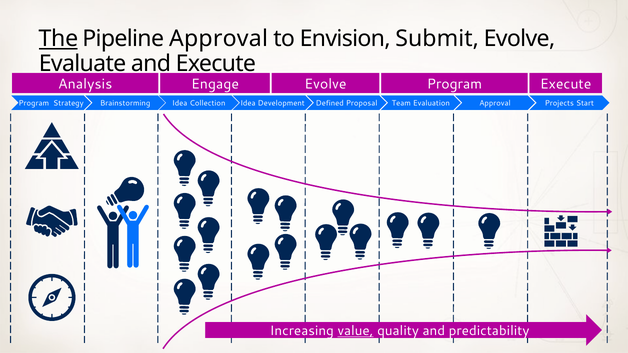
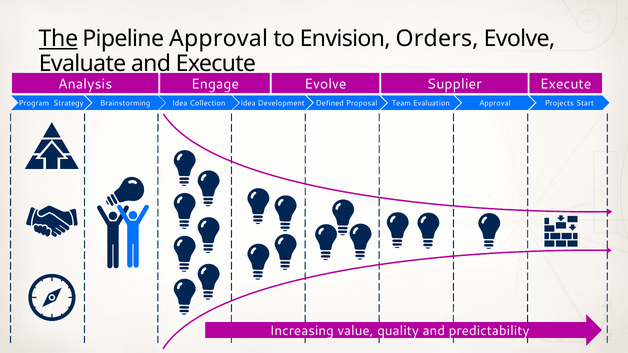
Submit: Submit -> Orders
Evolve Program: Program -> Supplier
value underline: present -> none
